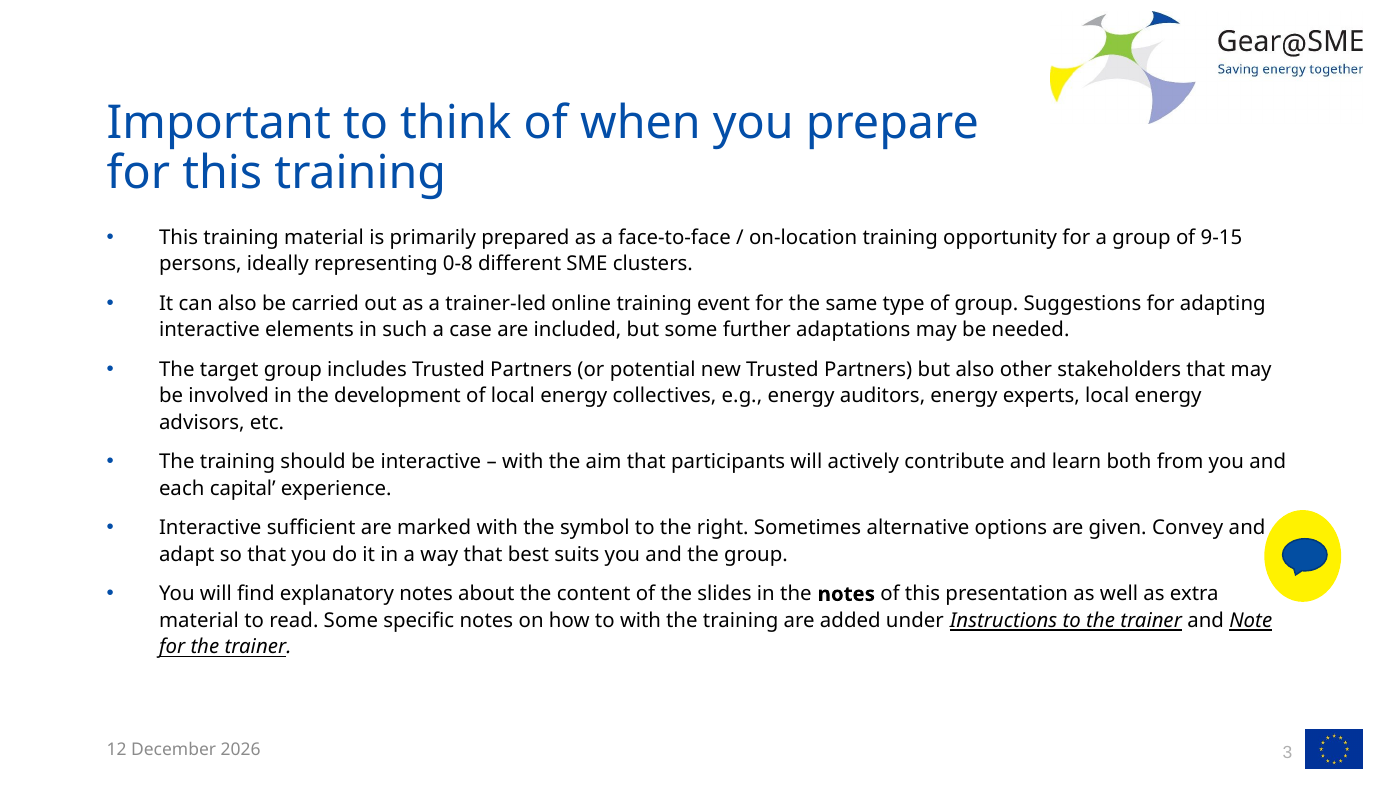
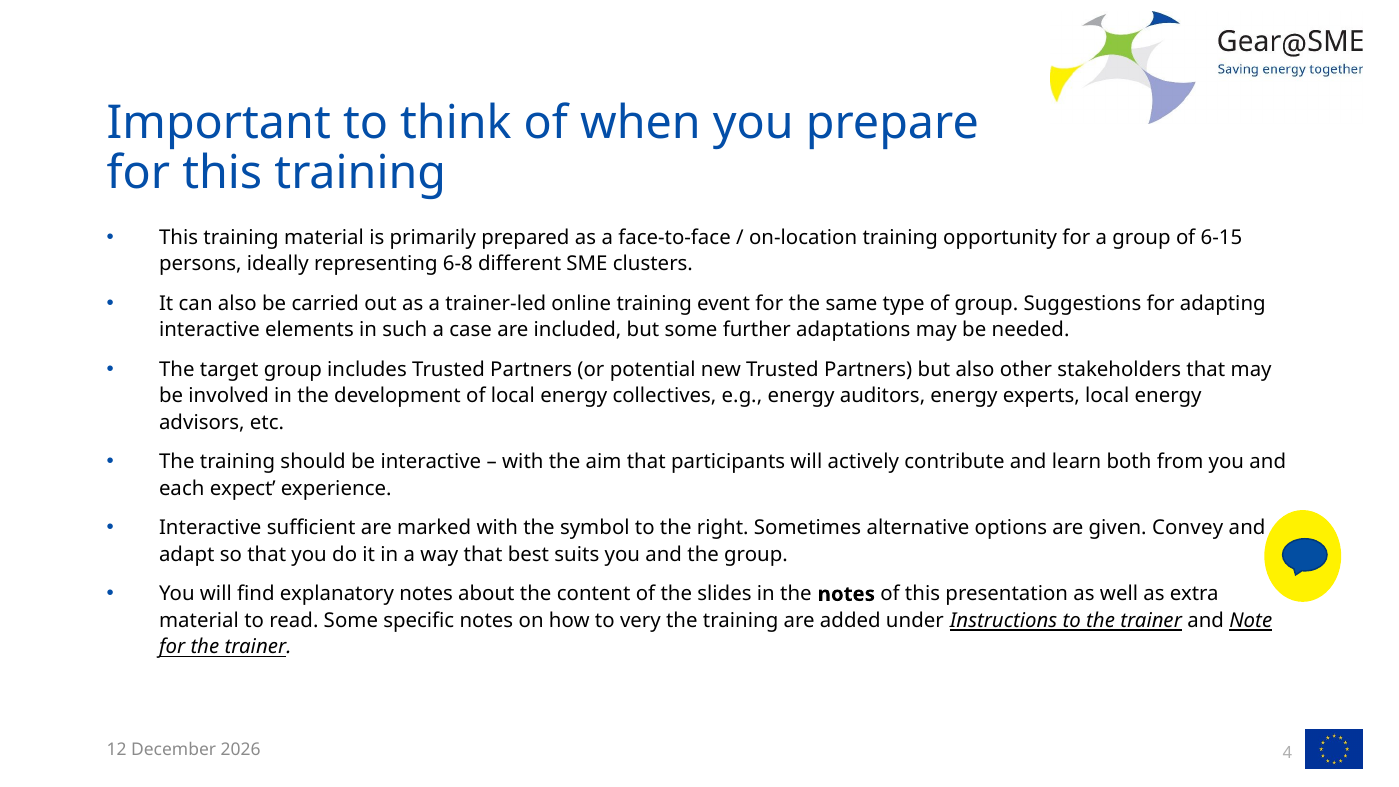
9-15: 9-15 -> 6-15
0-8: 0-8 -> 6-8
capital: capital -> expect
to with: with -> very
3: 3 -> 4
